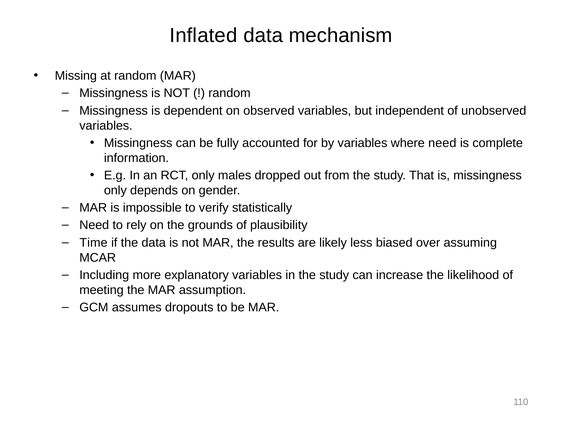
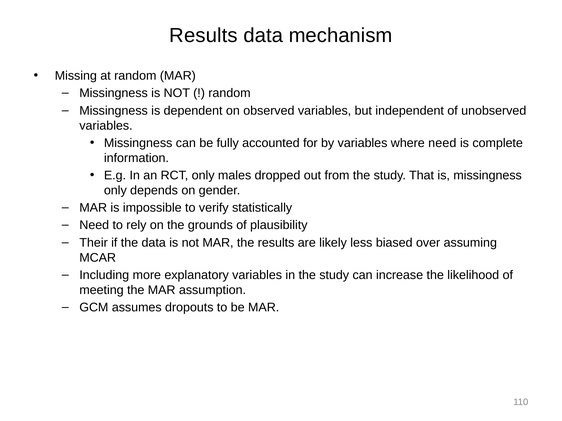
Inflated at (203, 36): Inflated -> Results
Time: Time -> Their
